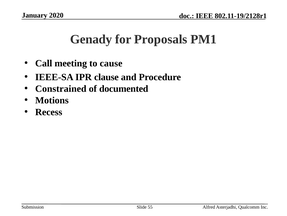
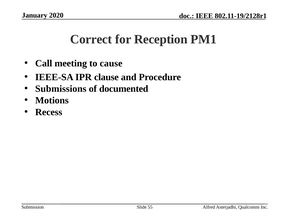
Genady: Genady -> Correct
Proposals: Proposals -> Reception
Constrained: Constrained -> Submissions
